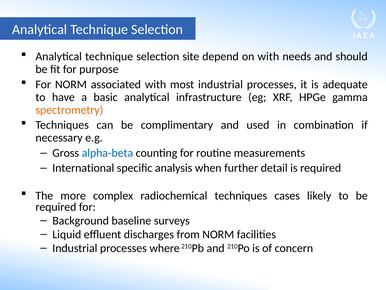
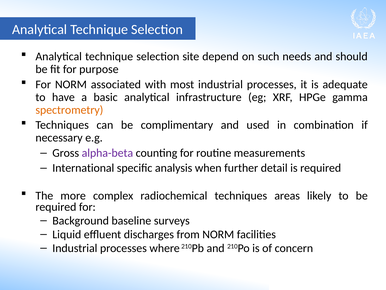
on with: with -> such
alpha-beta colour: blue -> purple
cases: cases -> areas
